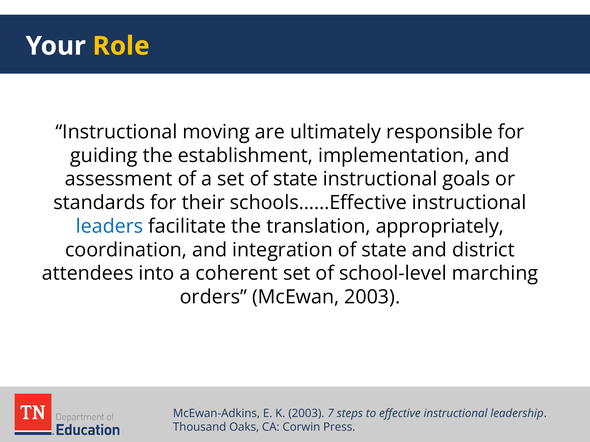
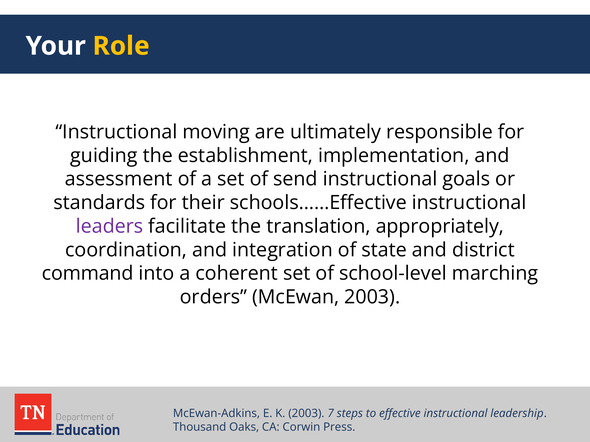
set of state: state -> send
leaders colour: blue -> purple
attendees: attendees -> command
